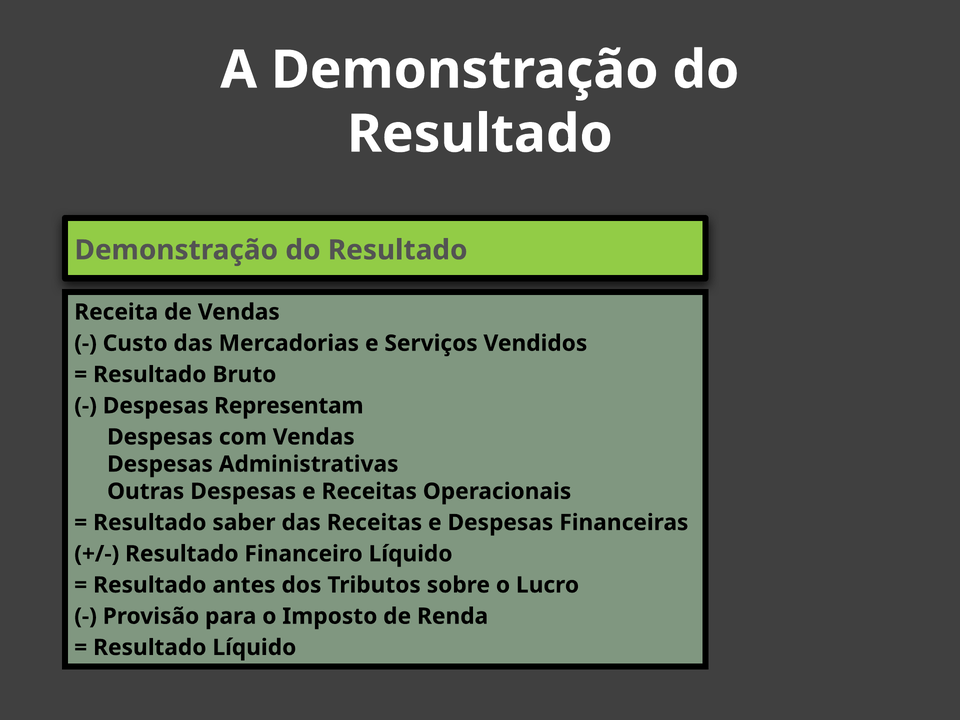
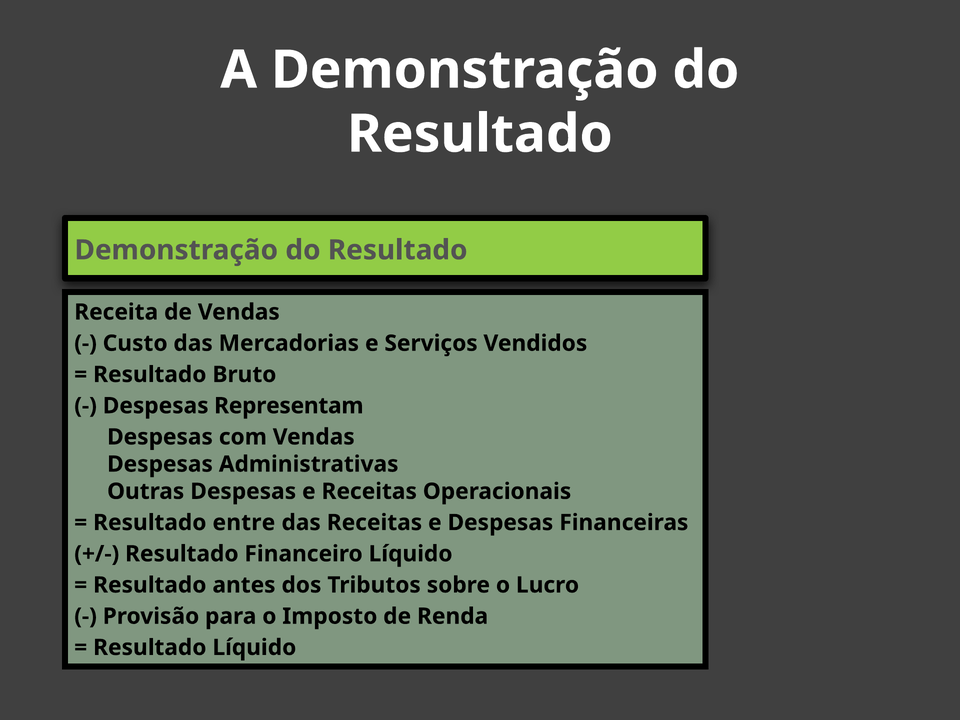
saber: saber -> entre
